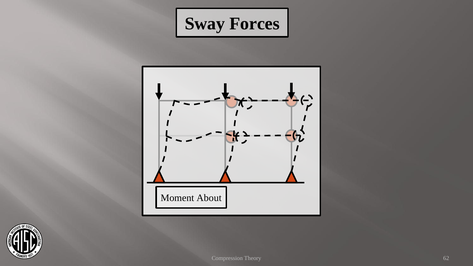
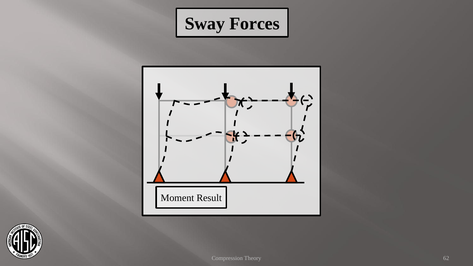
About: About -> Result
